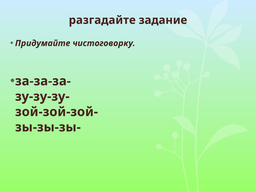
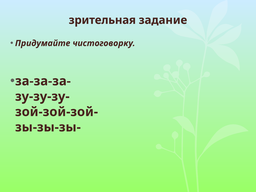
разгадайте: разгадайте -> зрительная
